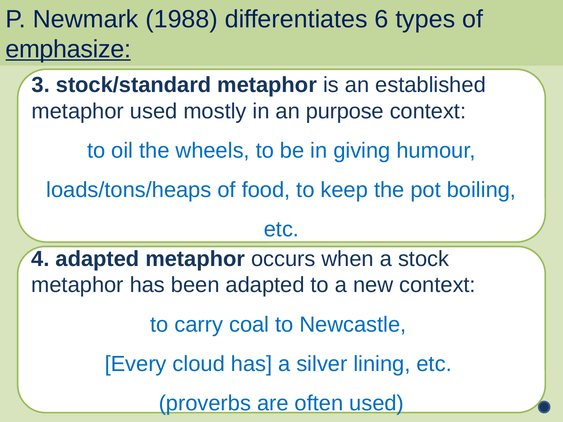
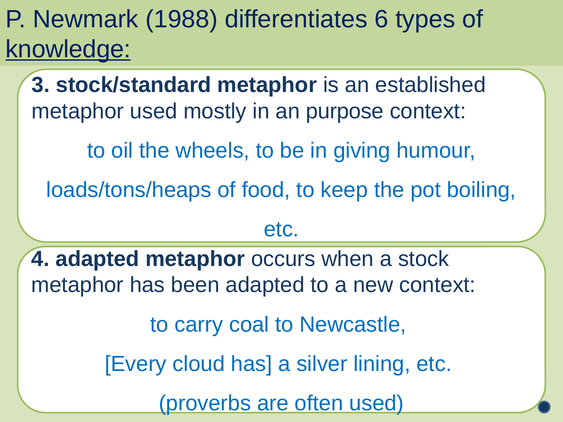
emphasize: emphasize -> knowledge
